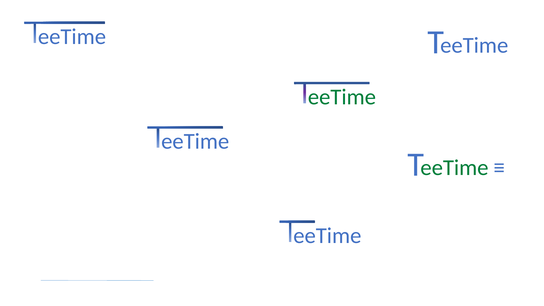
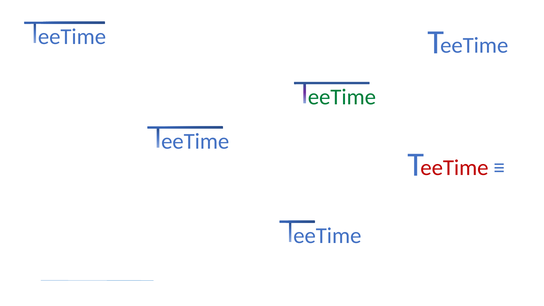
eeTime at (454, 168) colour: green -> red
